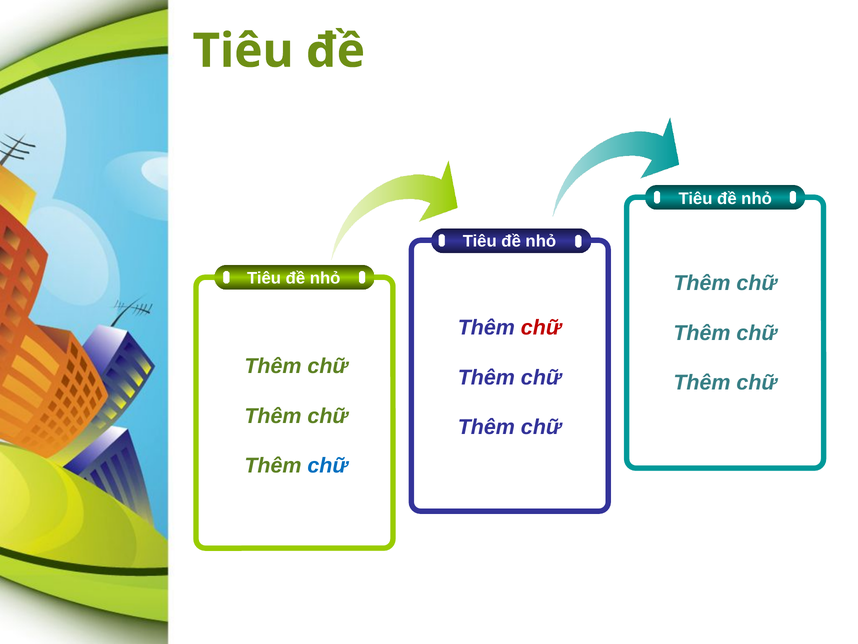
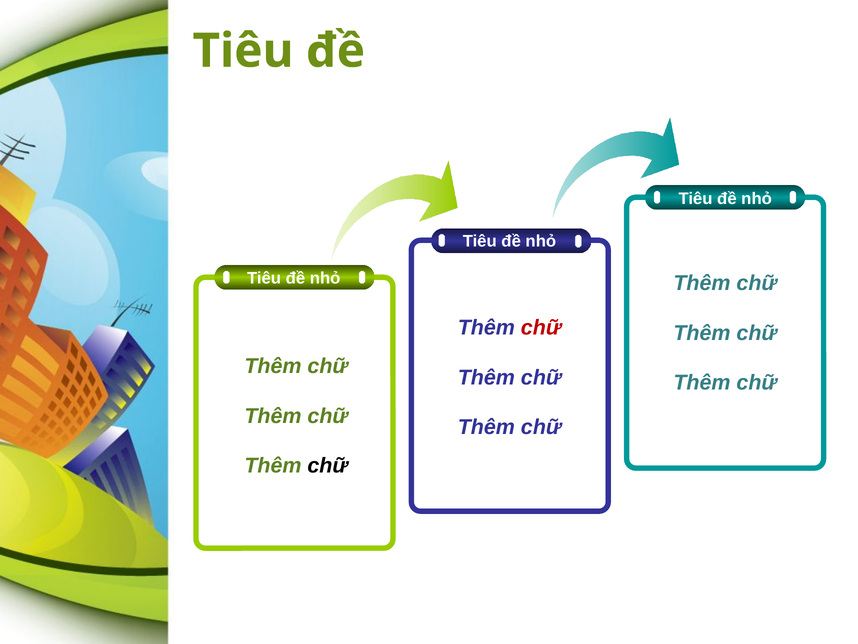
chữ at (328, 465) colour: blue -> black
